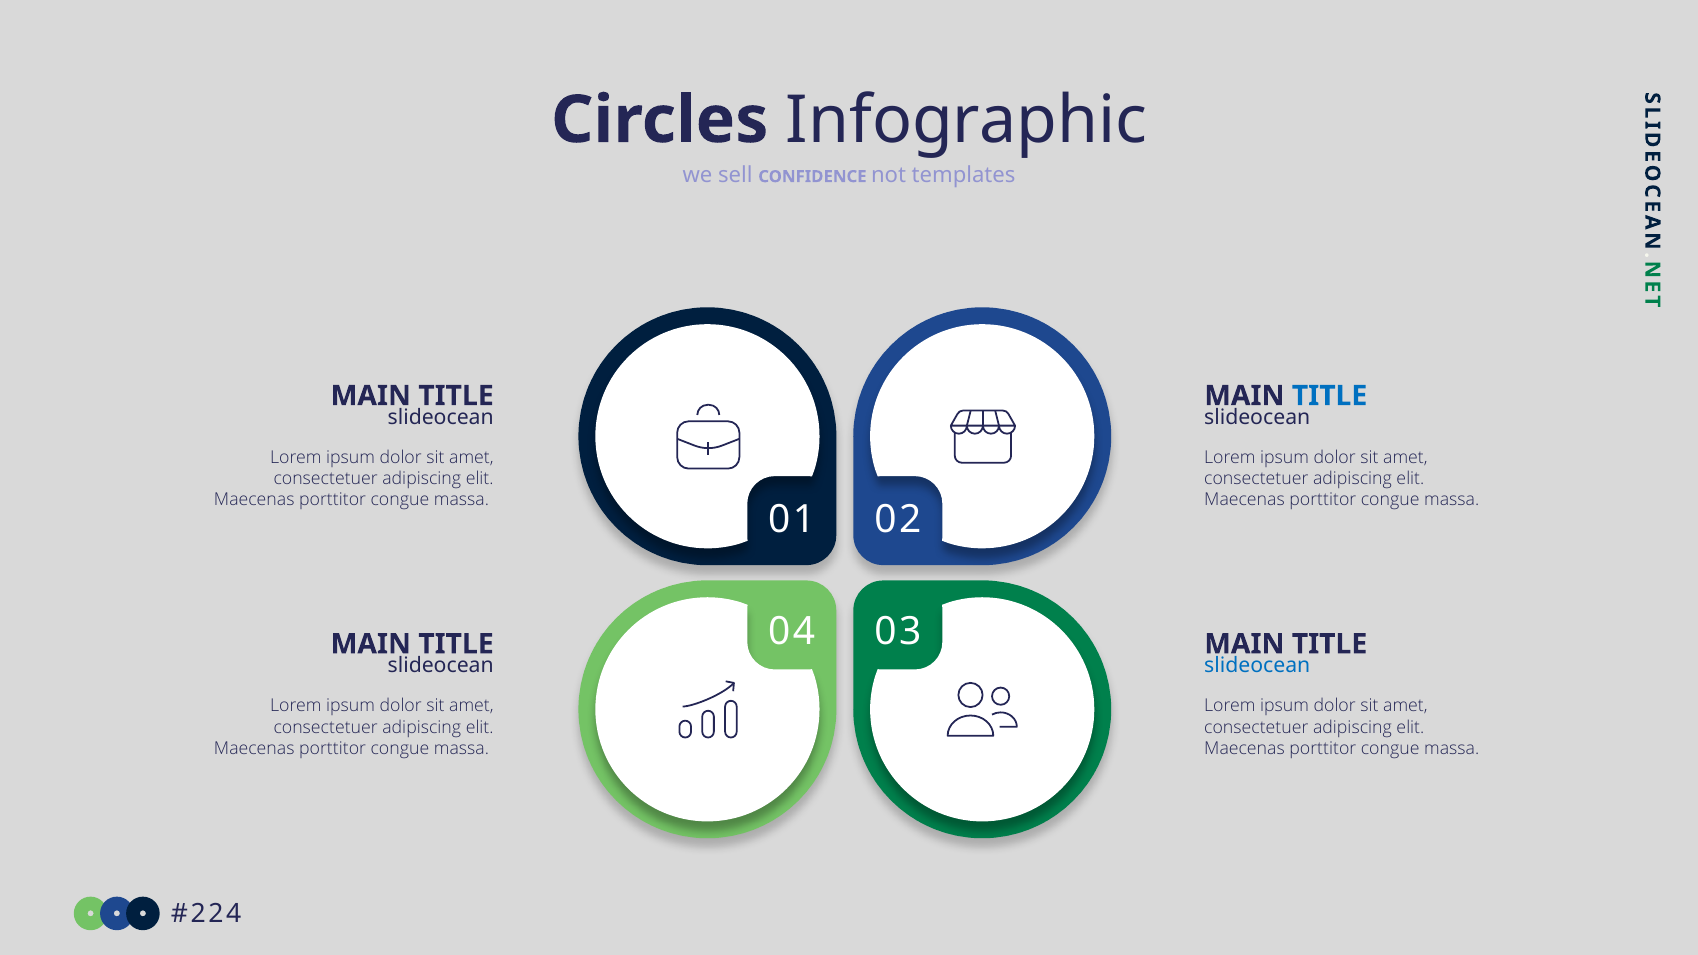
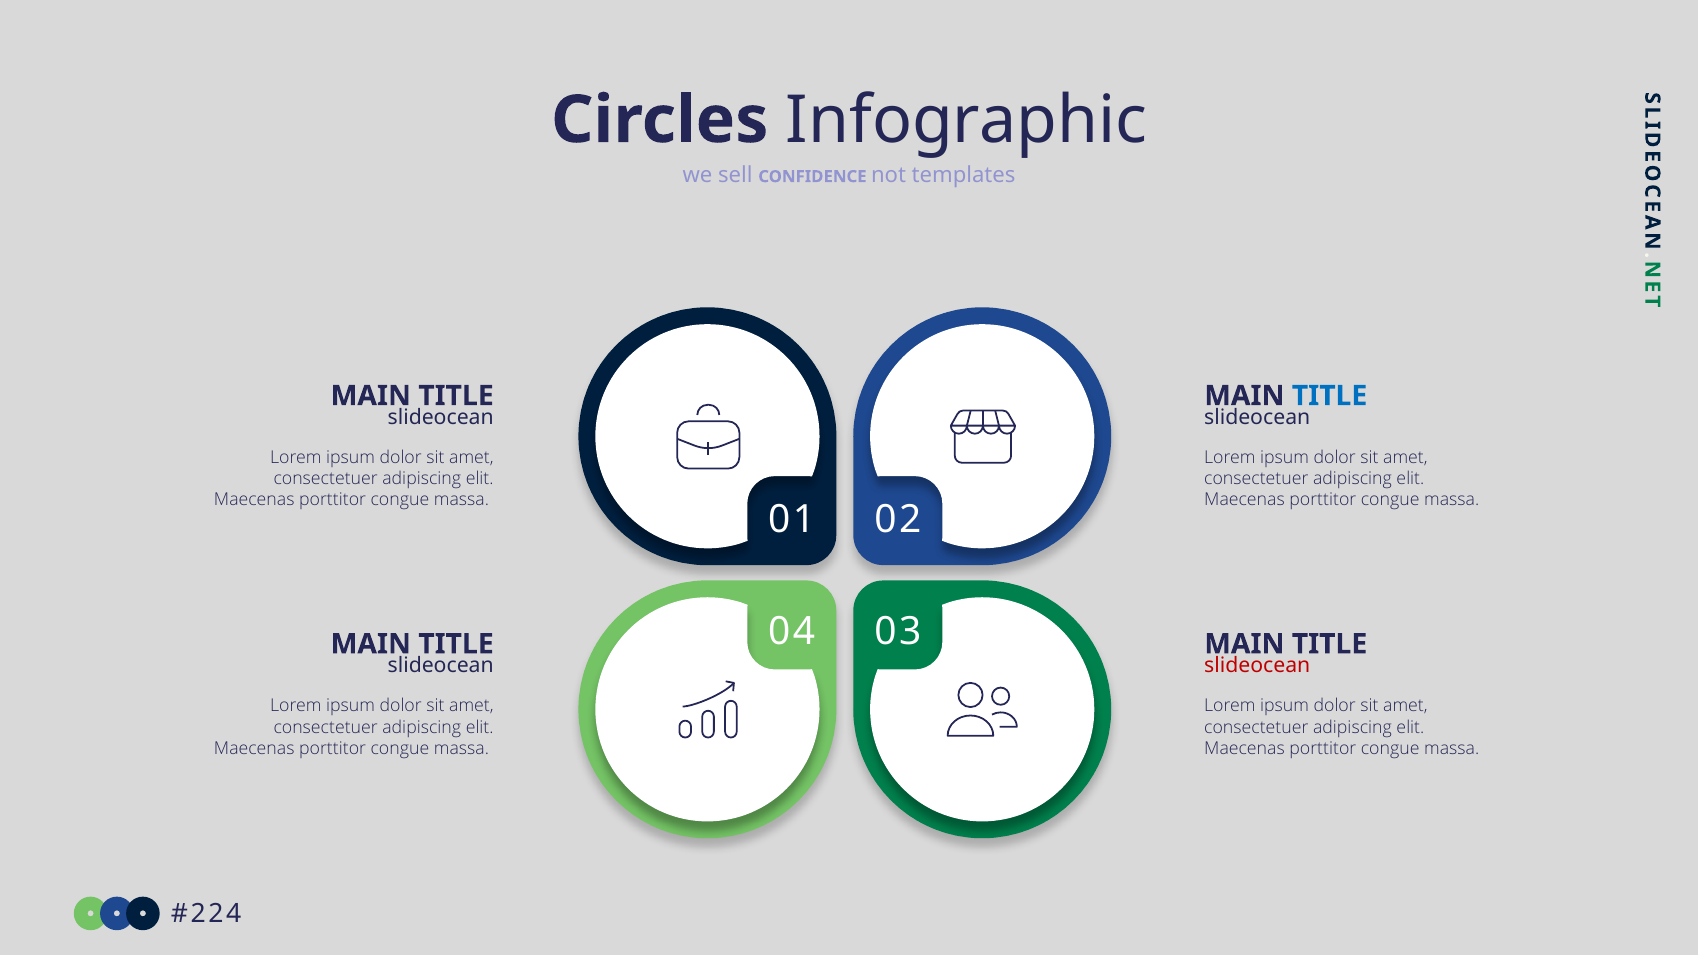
slideocean at (1257, 665) colour: blue -> red
